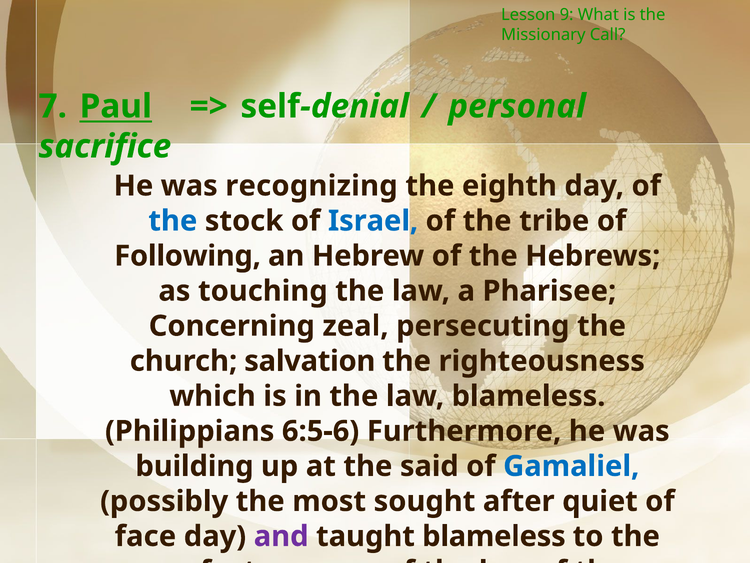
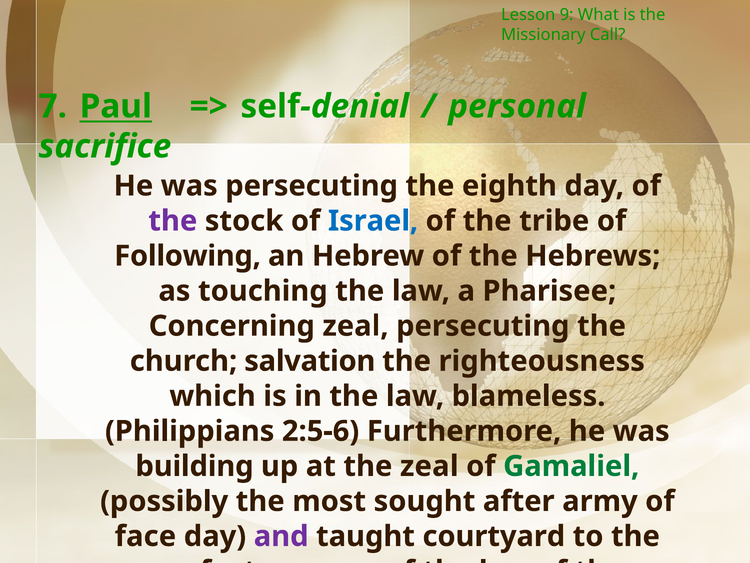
was recognizing: recognizing -> persecuting
the at (173, 221) colour: blue -> purple
6:5-6: 6:5-6 -> 2:5-6
the said: said -> zeal
Gamaliel colour: blue -> green
quiet: quiet -> army
taught blameless: blameless -> courtyard
